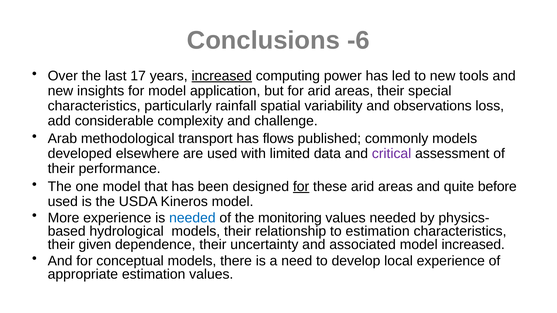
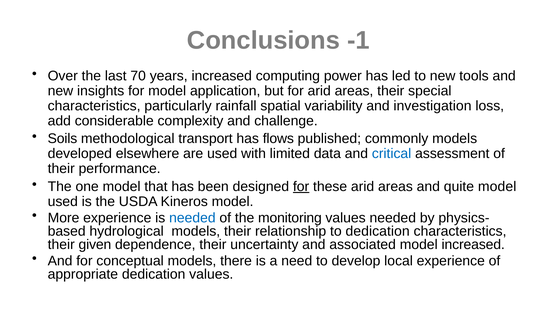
-6: -6 -> -1
17: 17 -> 70
increased at (222, 76) underline: present -> none
observations: observations -> investigation
Arab: Arab -> Soils
critical colour: purple -> blue
quite before: before -> model
to estimation: estimation -> dedication
appropriate estimation: estimation -> dedication
